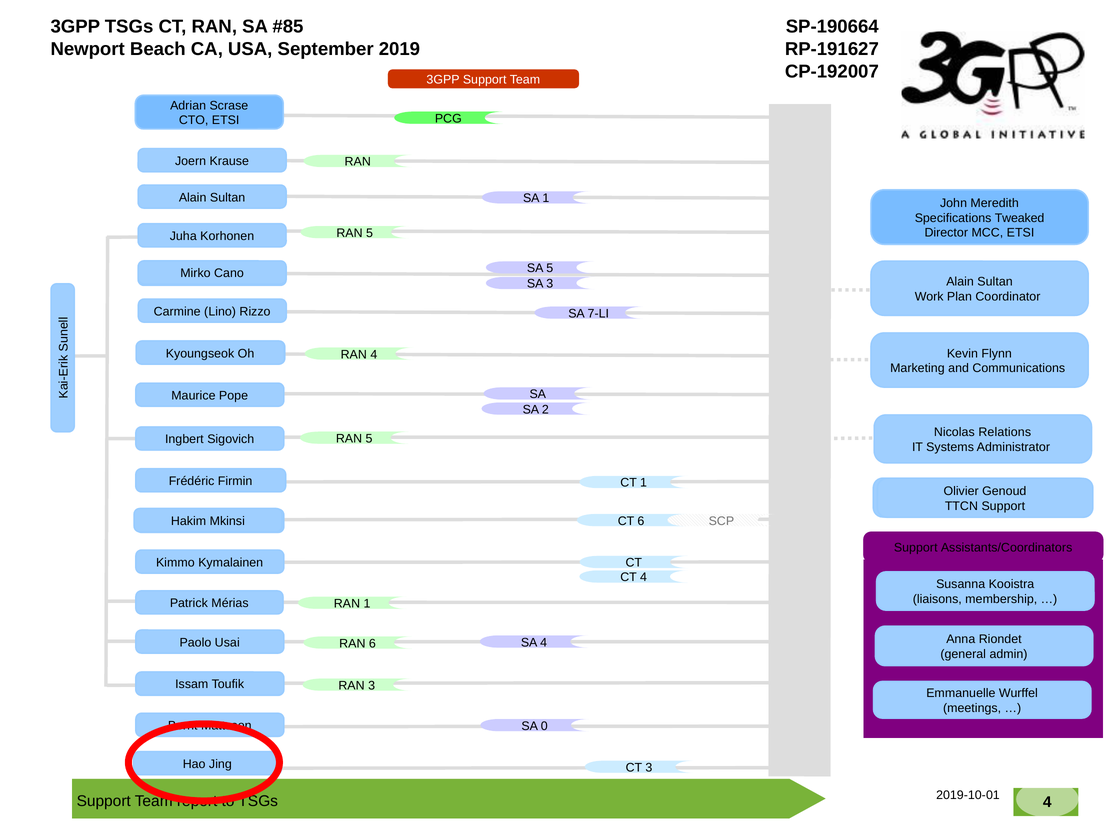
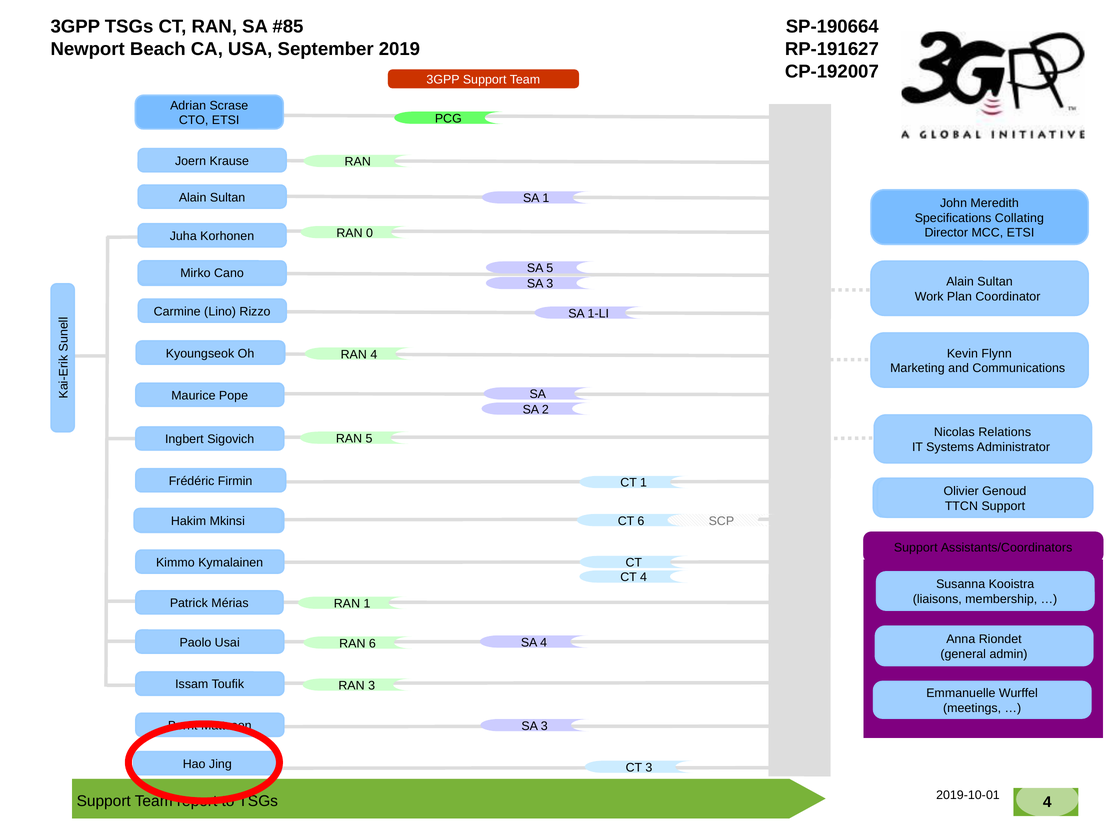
Tweaked: Tweaked -> Collating
5 at (370, 233): 5 -> 0
7-LI: 7-LI -> 1-LI
0 at (544, 726): 0 -> 3
